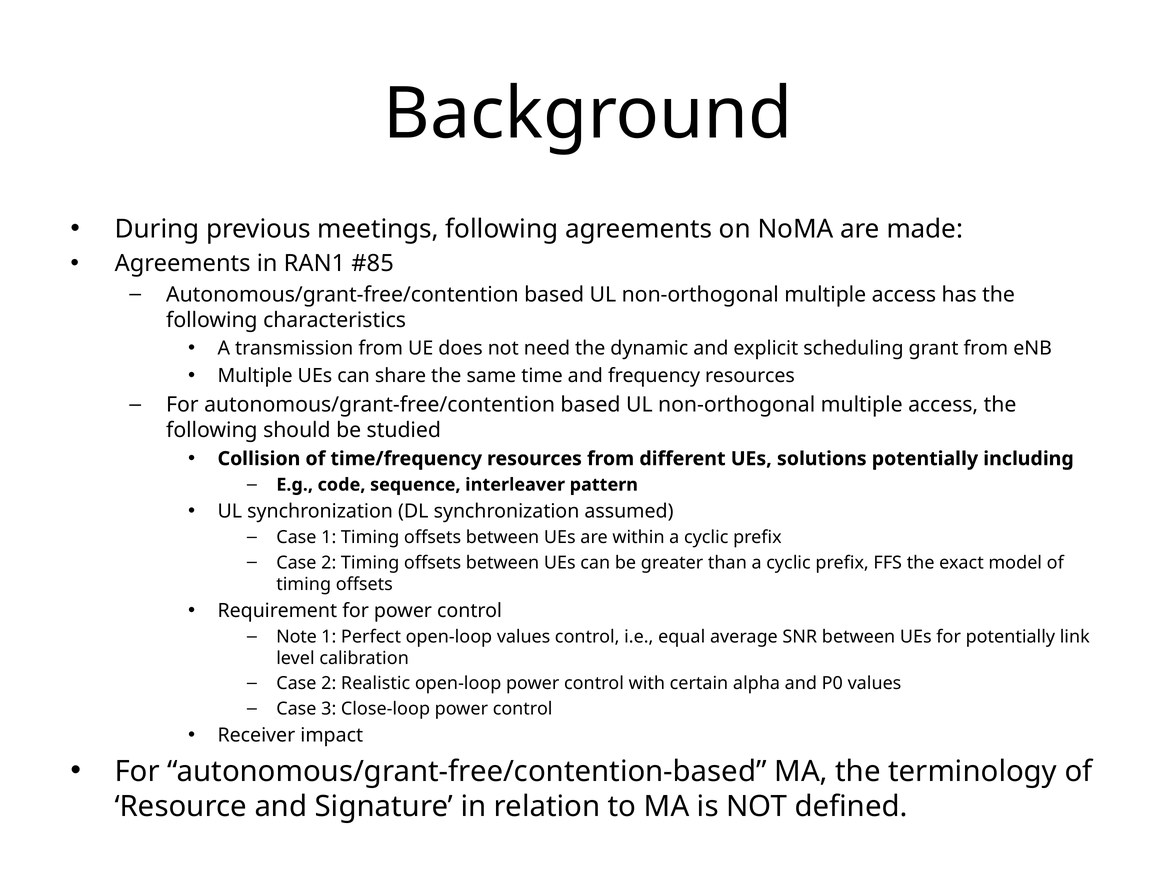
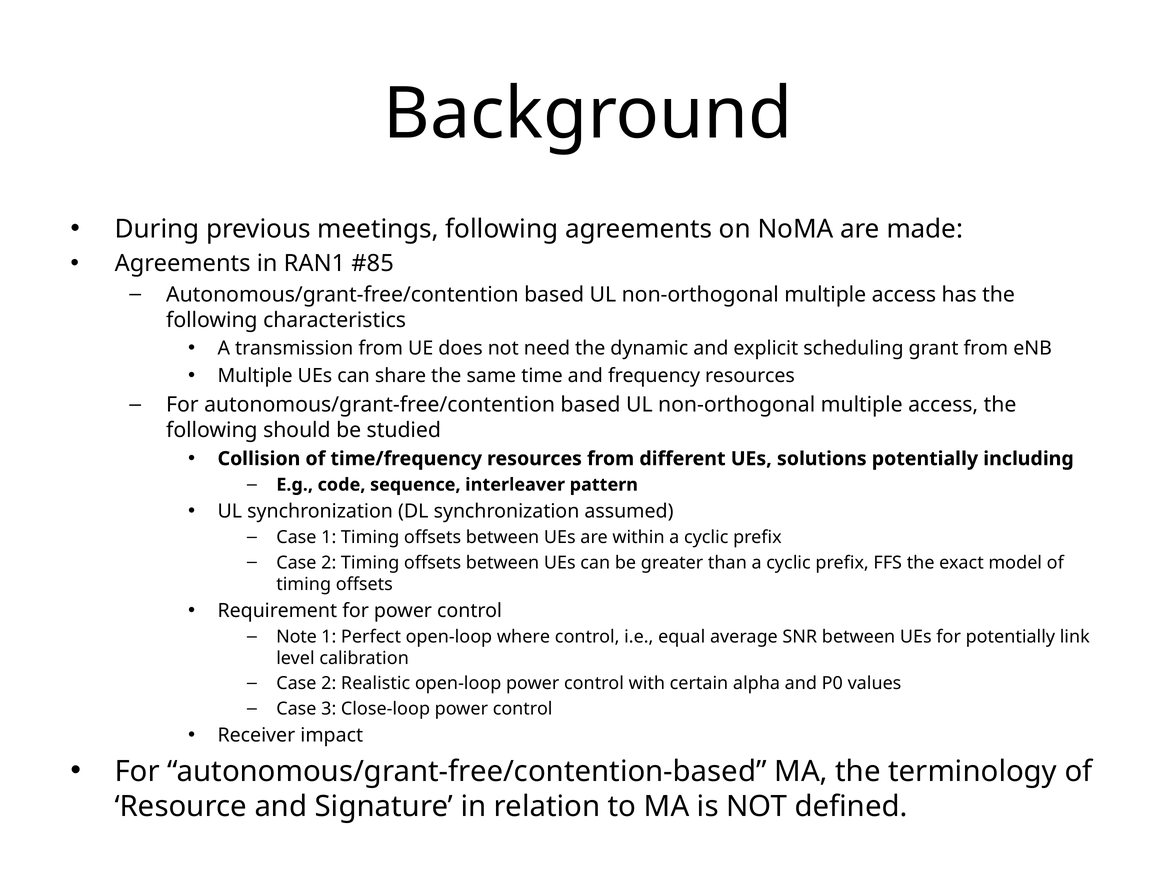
open-loop values: values -> where
